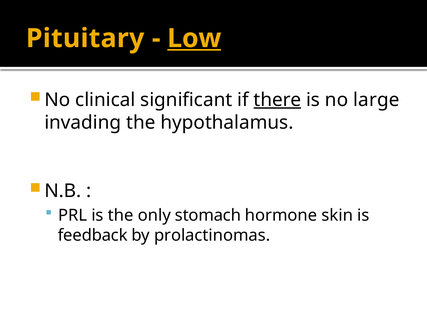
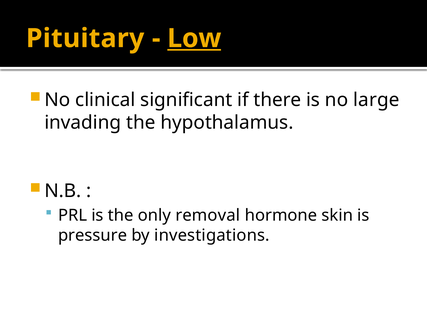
there underline: present -> none
stomach: stomach -> removal
feedback: feedback -> pressure
prolactinomas: prolactinomas -> investigations
